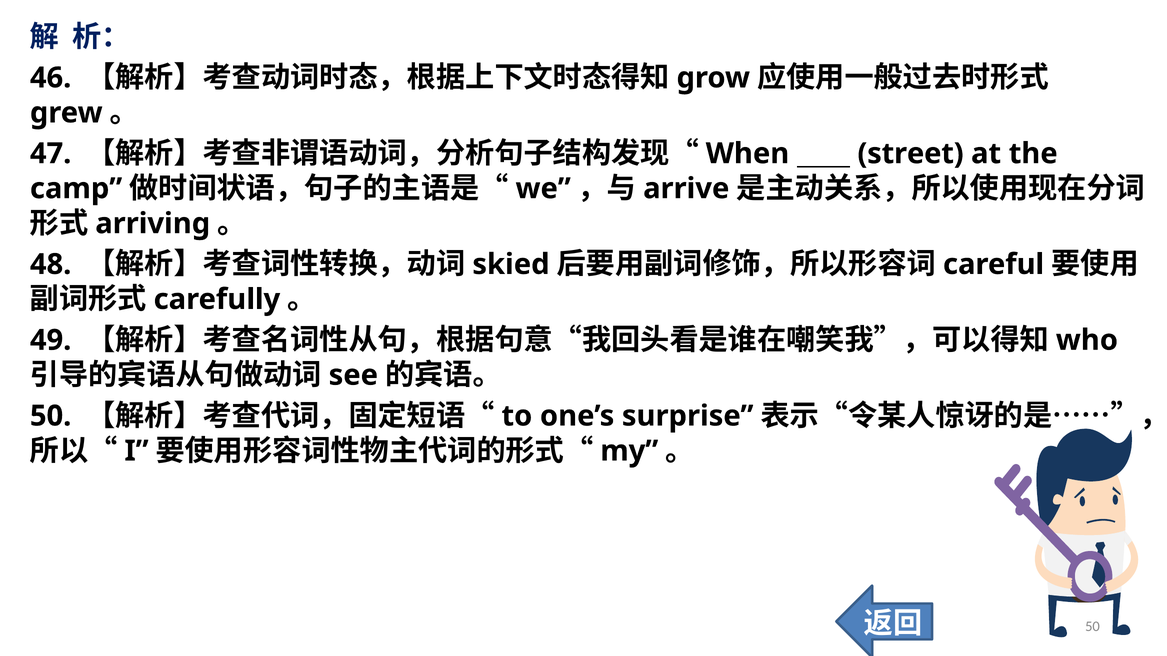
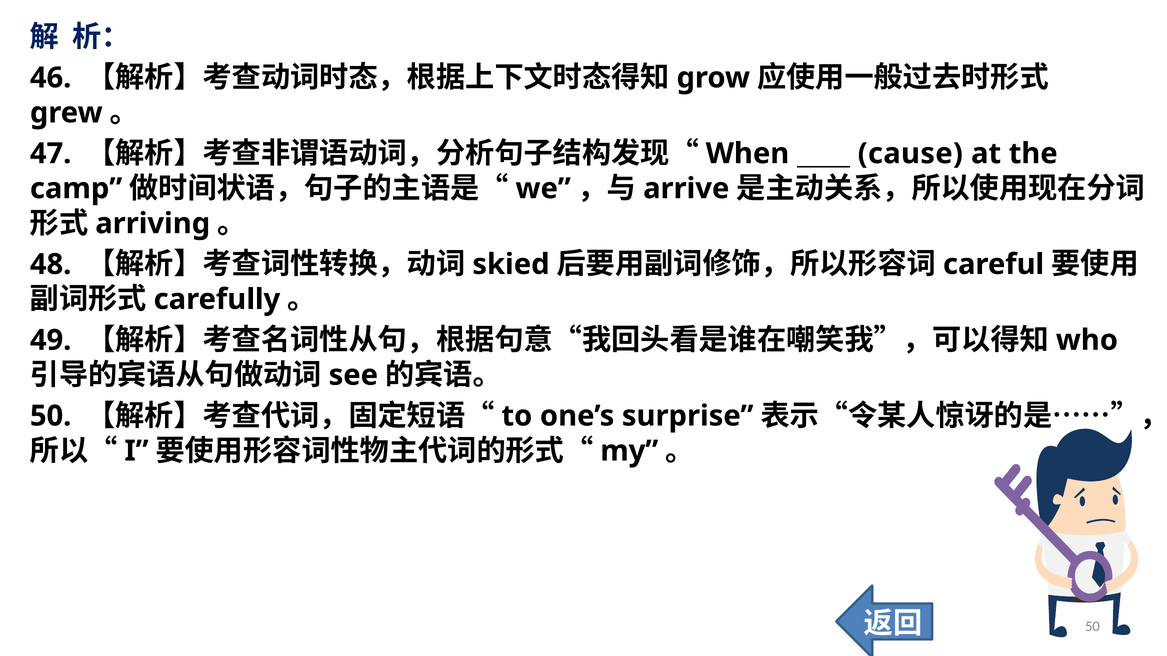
street: street -> cause
